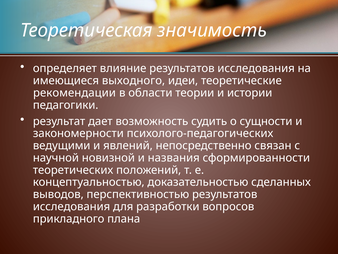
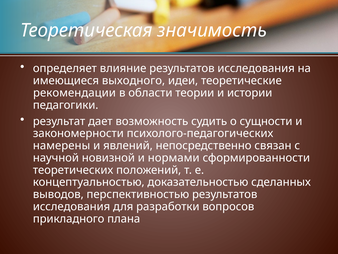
ведущими: ведущими -> намерены
названия: названия -> нормами
